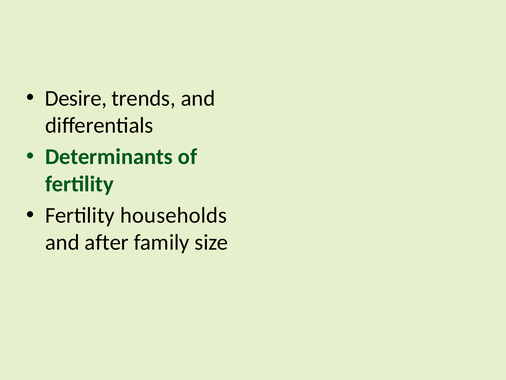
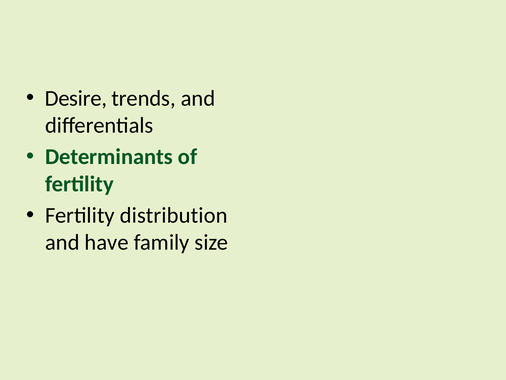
households: households -> distribution
after: after -> have
